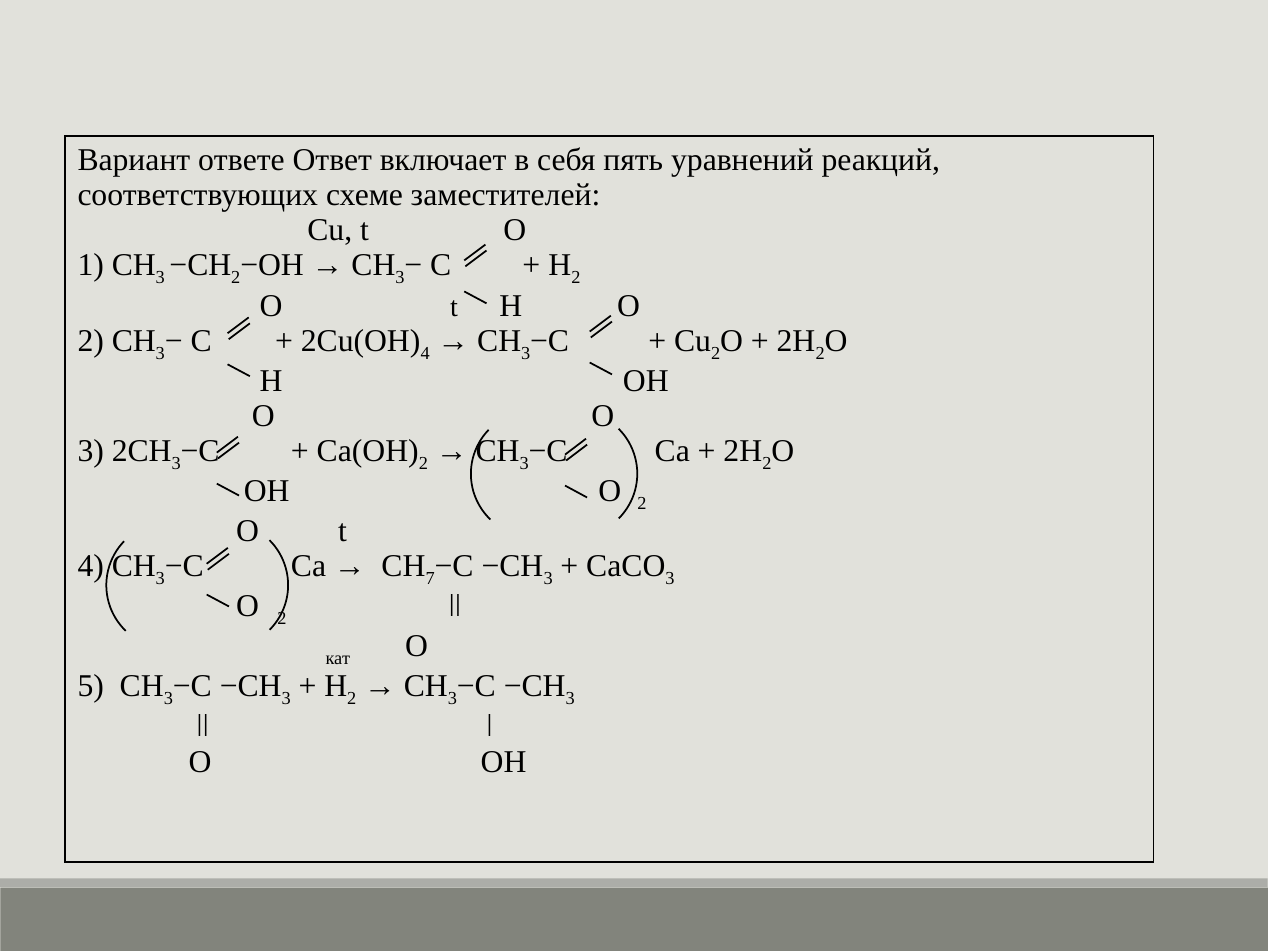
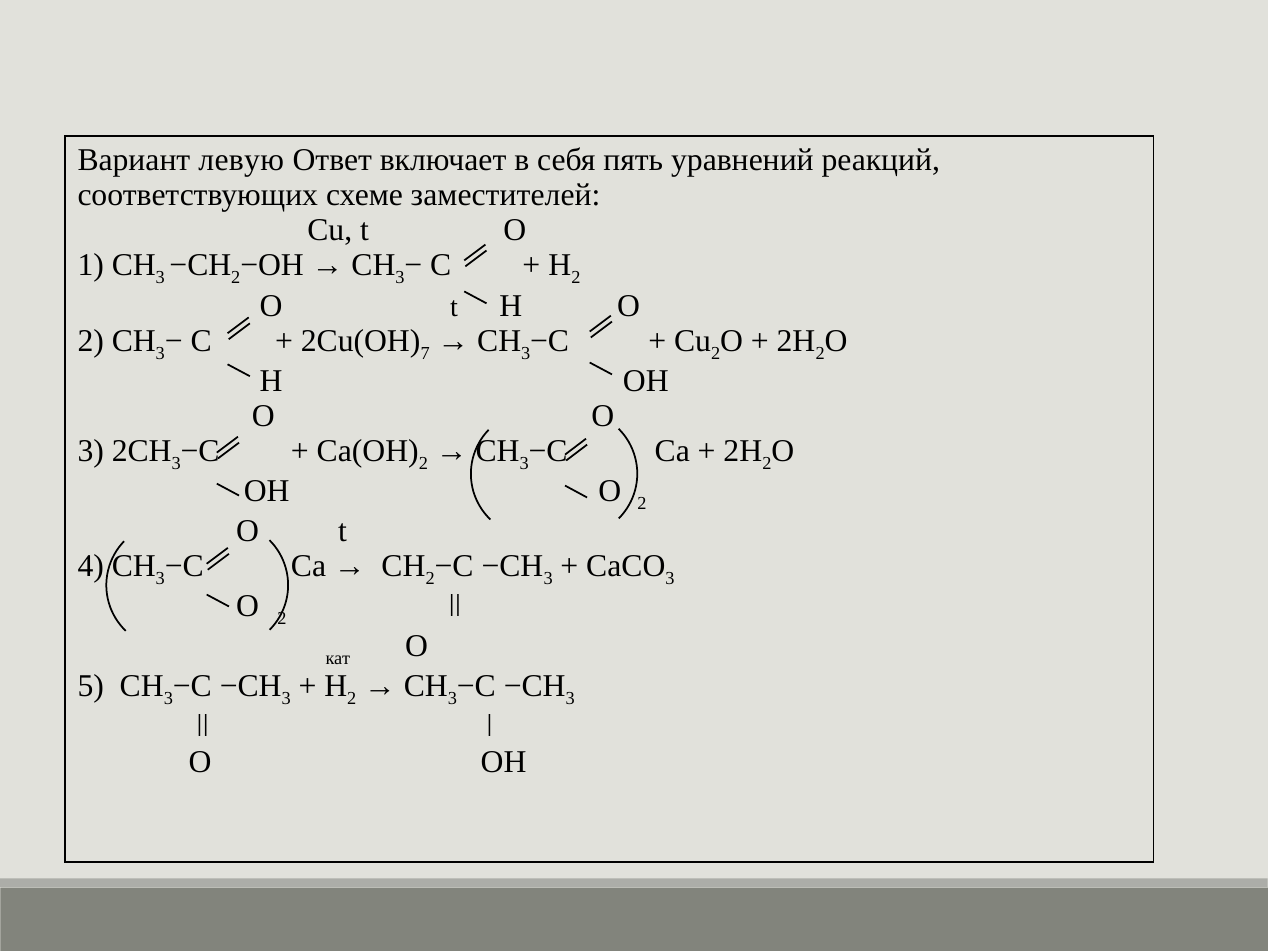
ответе: ответе -> левую
4 at (425, 353): 4 -> 7
7 at (430, 579): 7 -> 2
